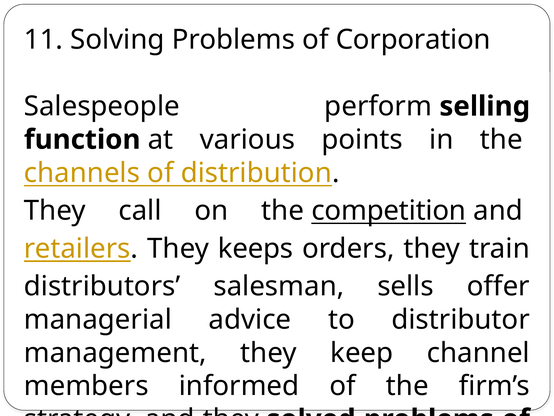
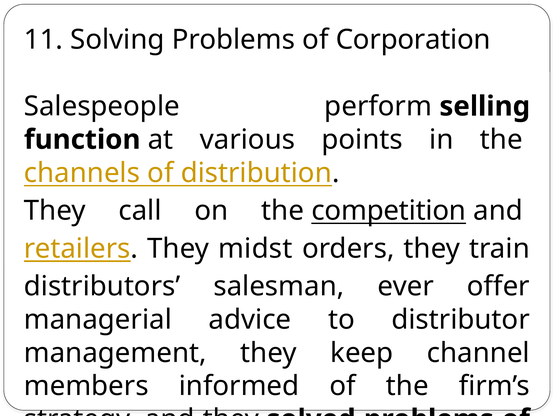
keeps: keeps -> midst
sells: sells -> ever
